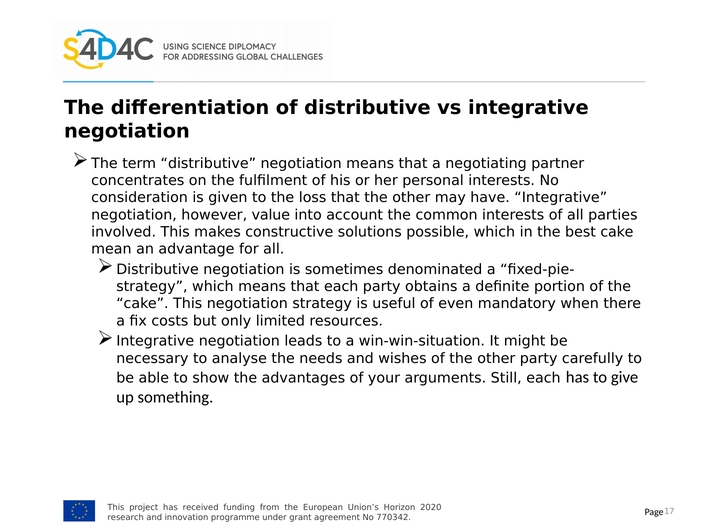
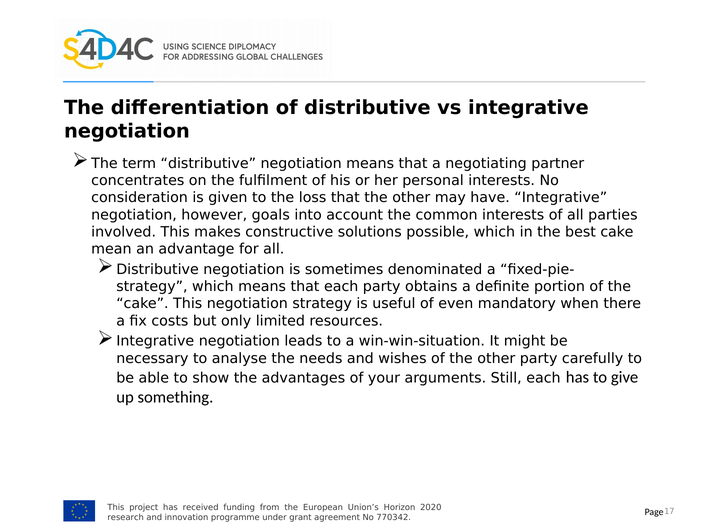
value: value -> goals
